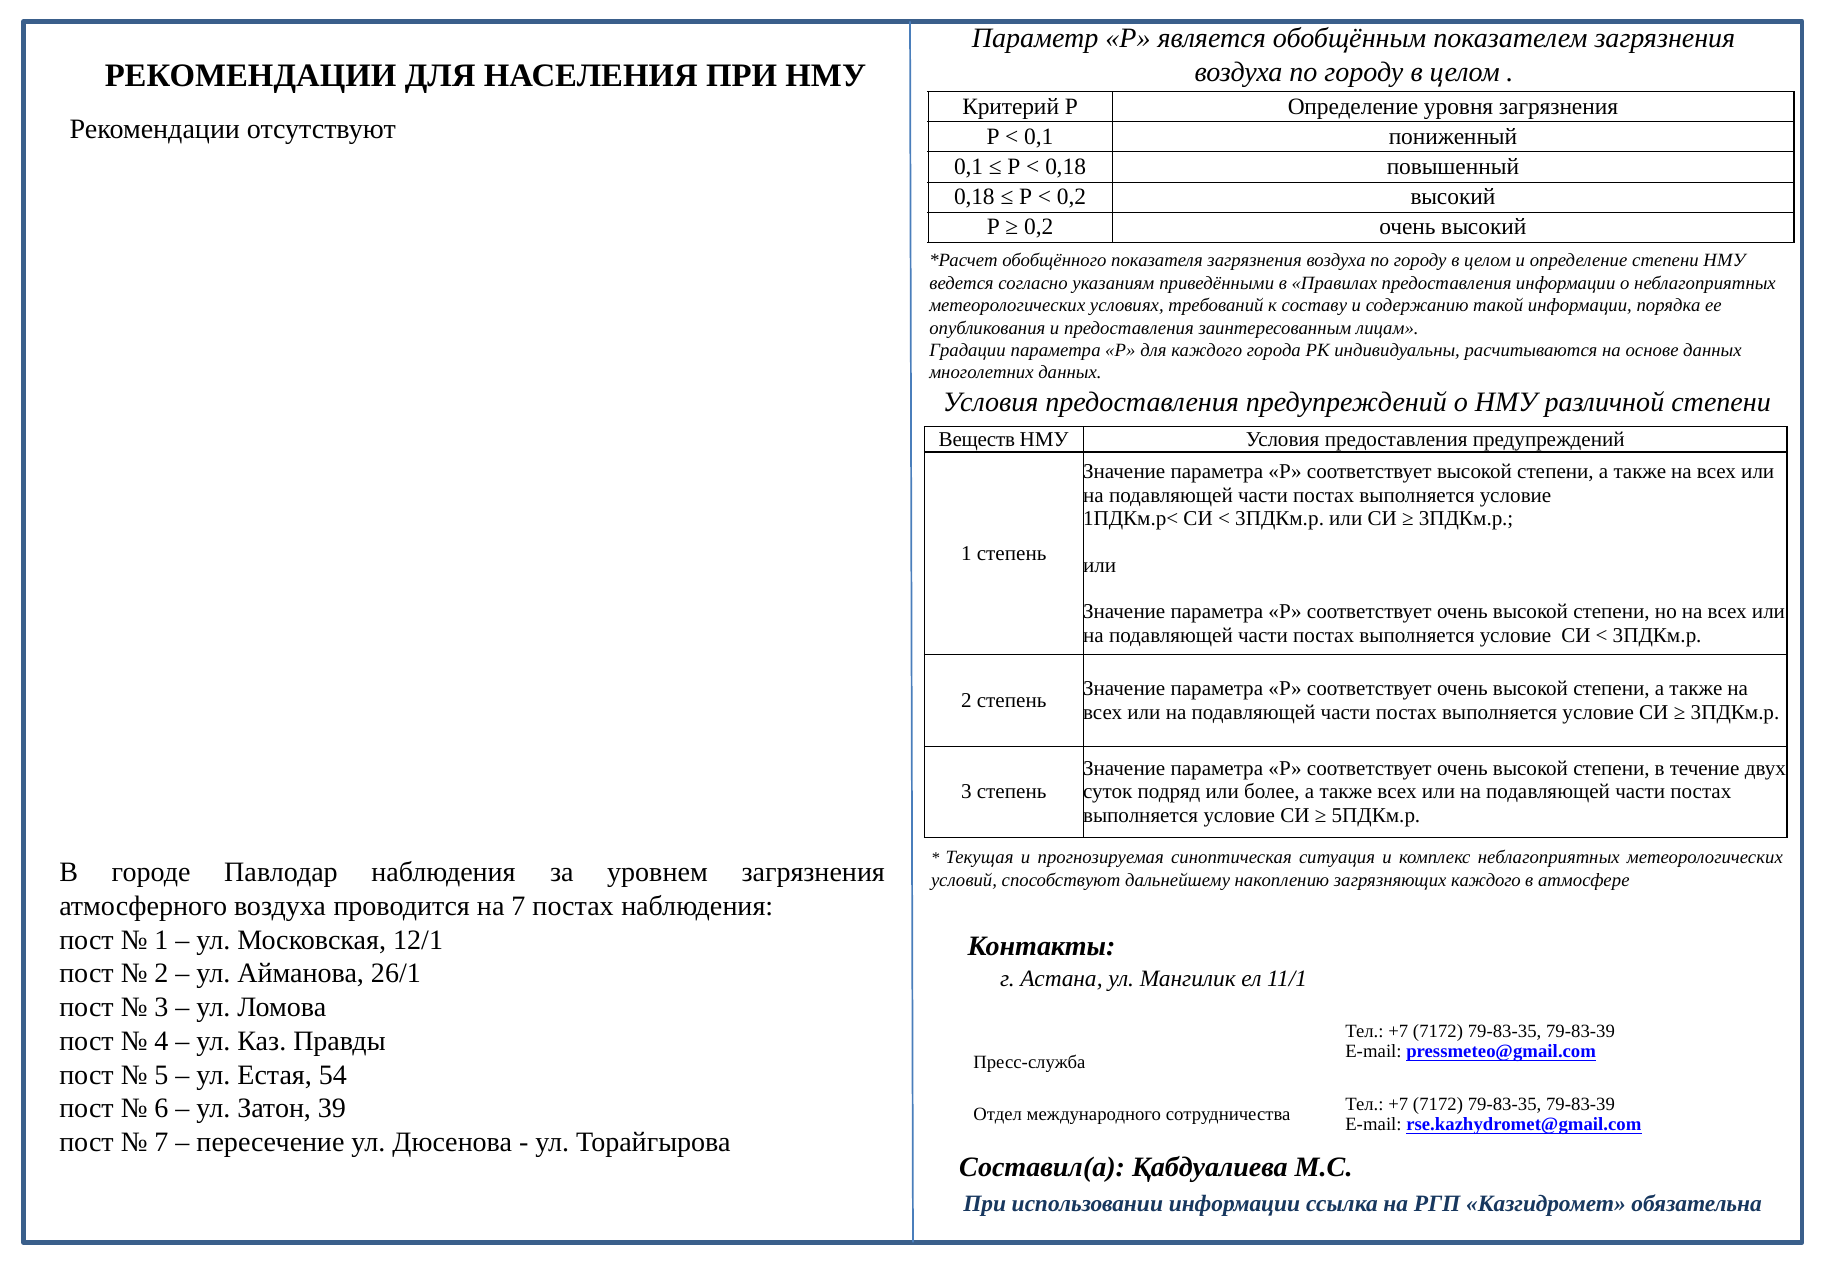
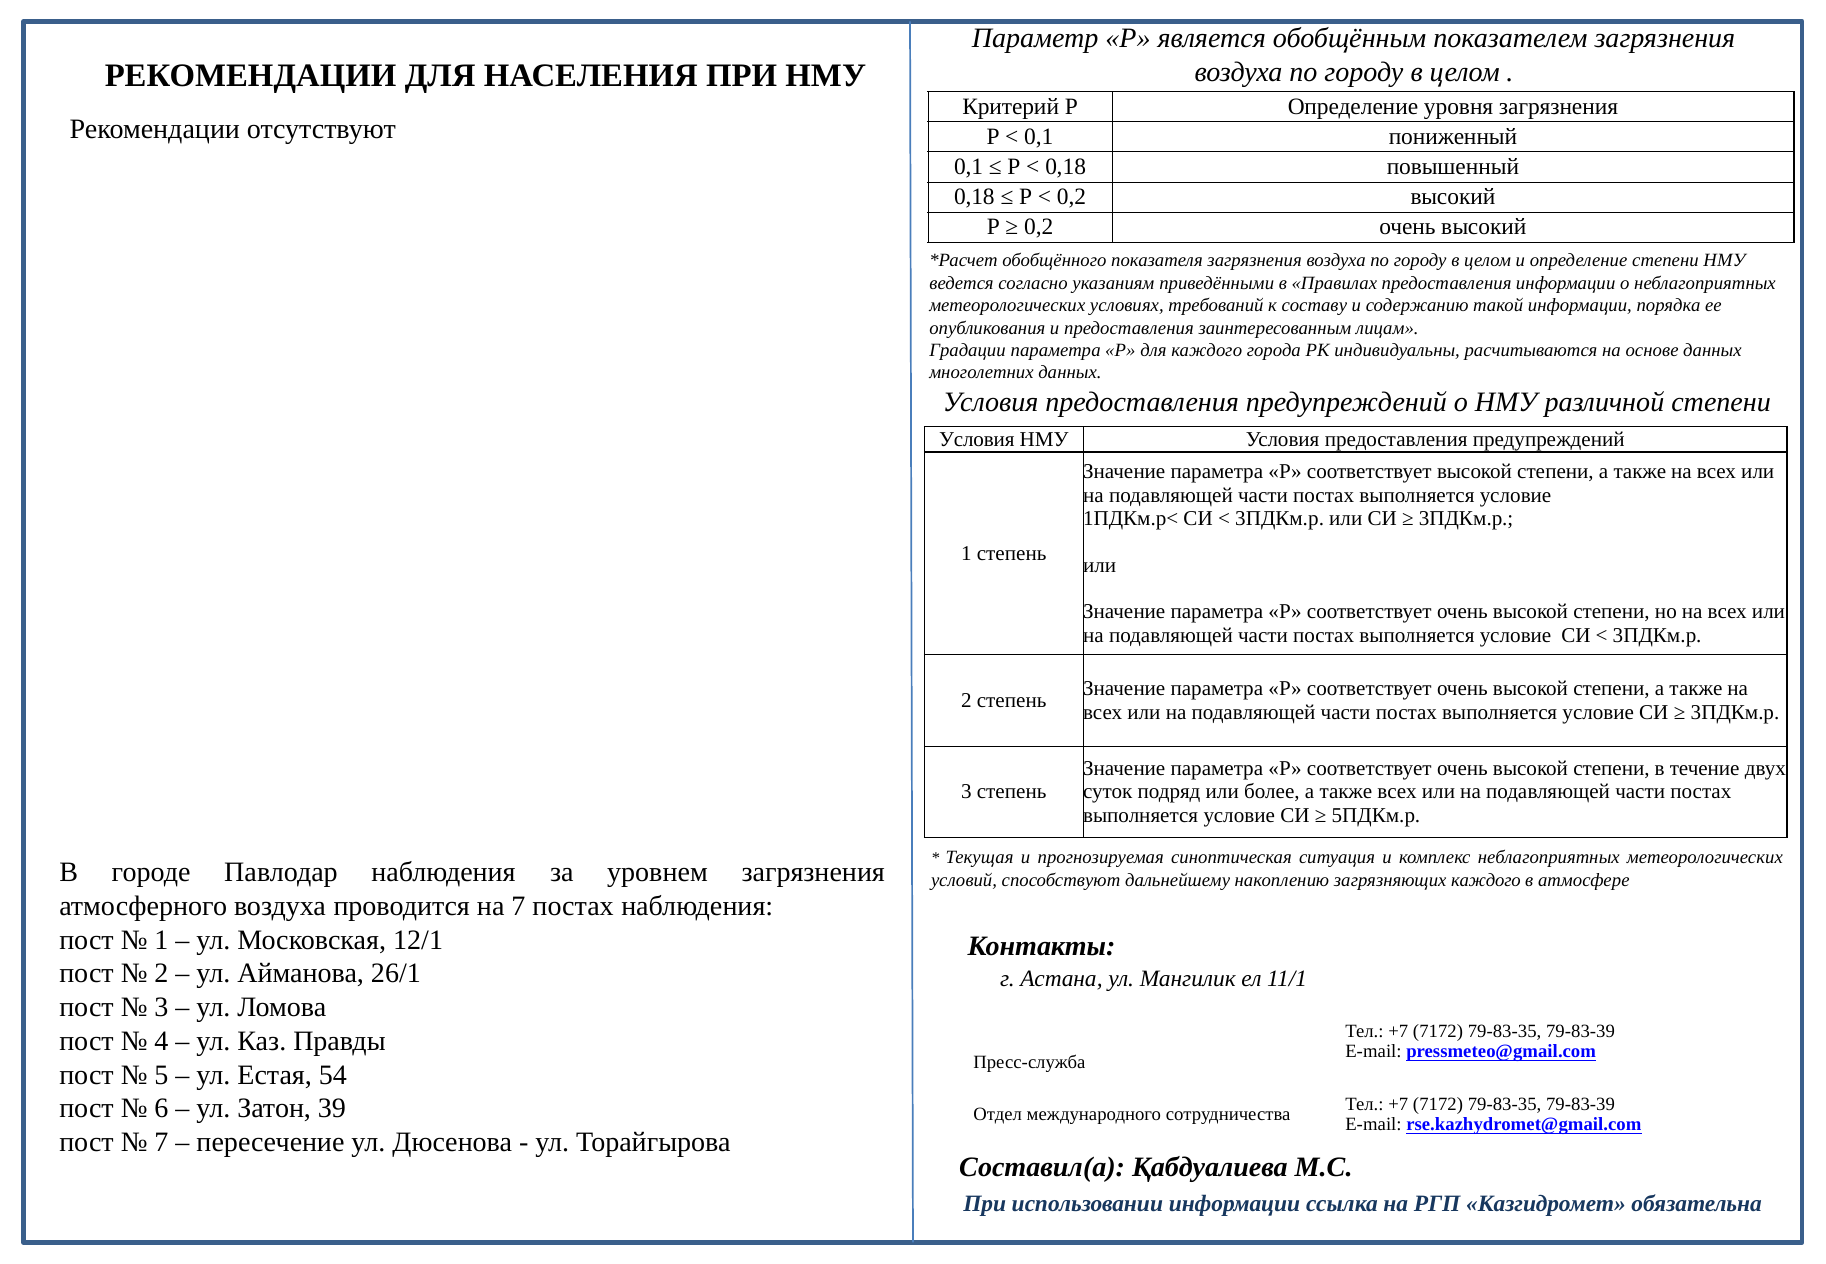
Веществ at (977, 439): Веществ -> Условия
